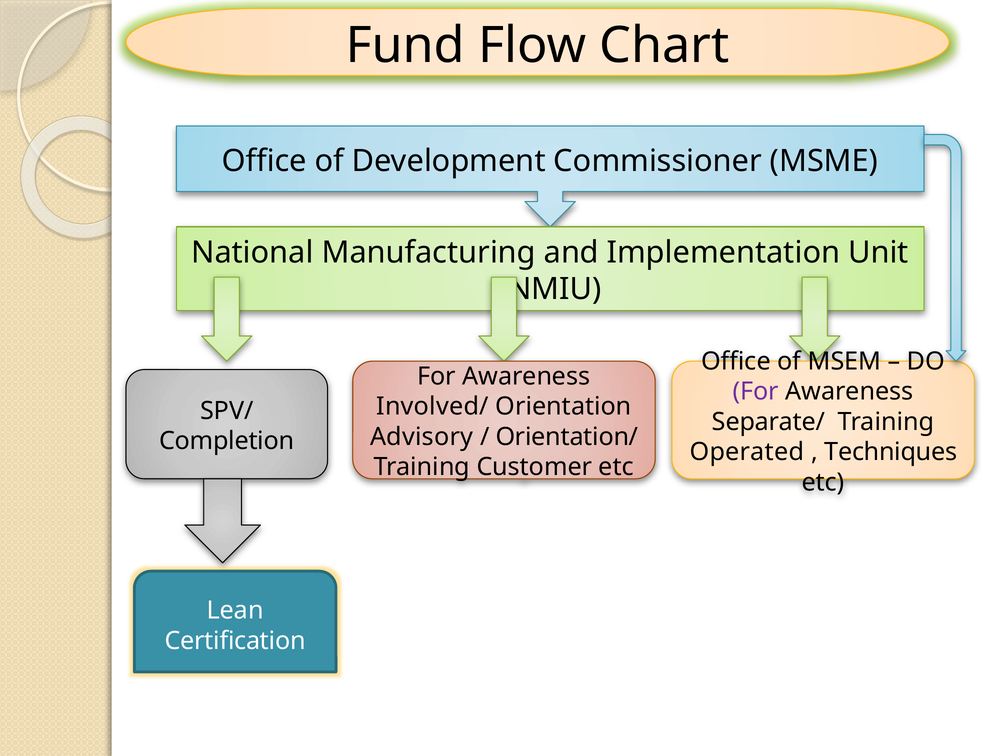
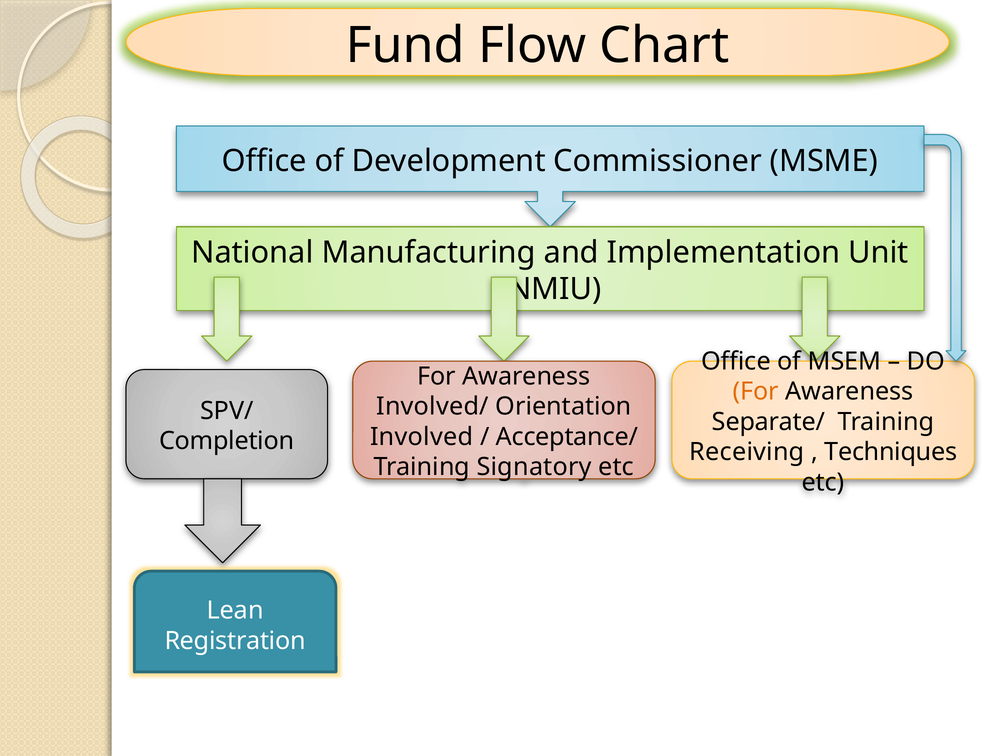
For at (756, 392) colour: purple -> orange
Advisory: Advisory -> Involved
Orientation/: Orientation/ -> Acceptance/
Operated: Operated -> Receiving
Customer: Customer -> Signatory
Certification: Certification -> Registration
